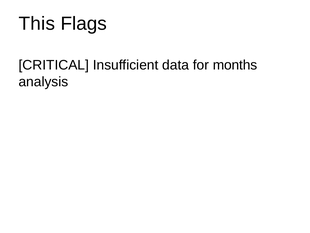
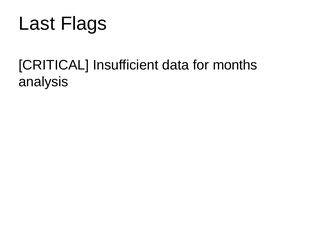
This: This -> Last
